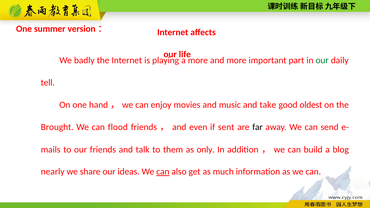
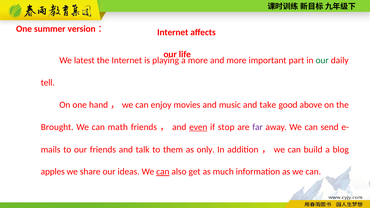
badly: badly -> latest
oldest: oldest -> above
flood: flood -> math
even underline: none -> present
sent: sent -> stop
far colour: black -> purple
nearly: nearly -> apples
